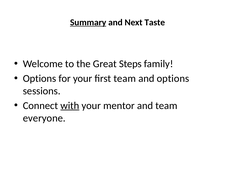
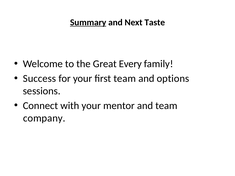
Steps: Steps -> Every
Options at (40, 79): Options -> Success
with underline: present -> none
everyone: everyone -> company
